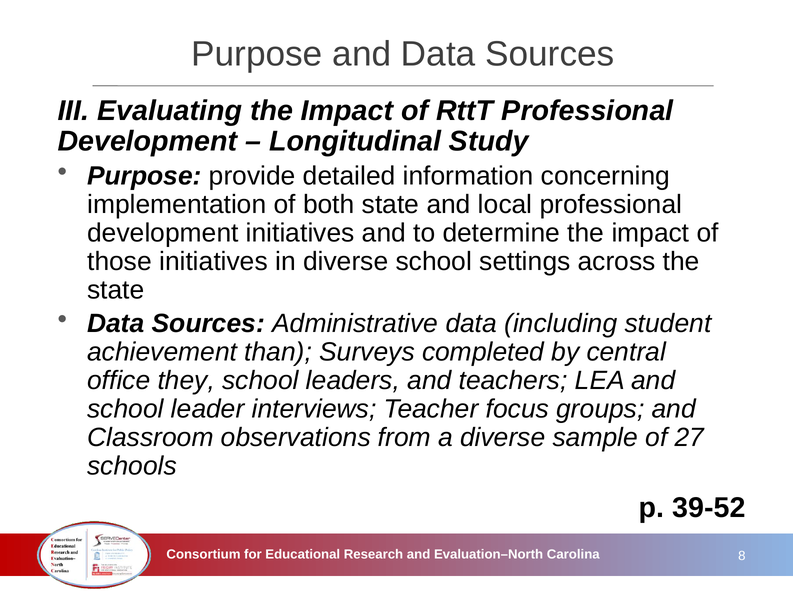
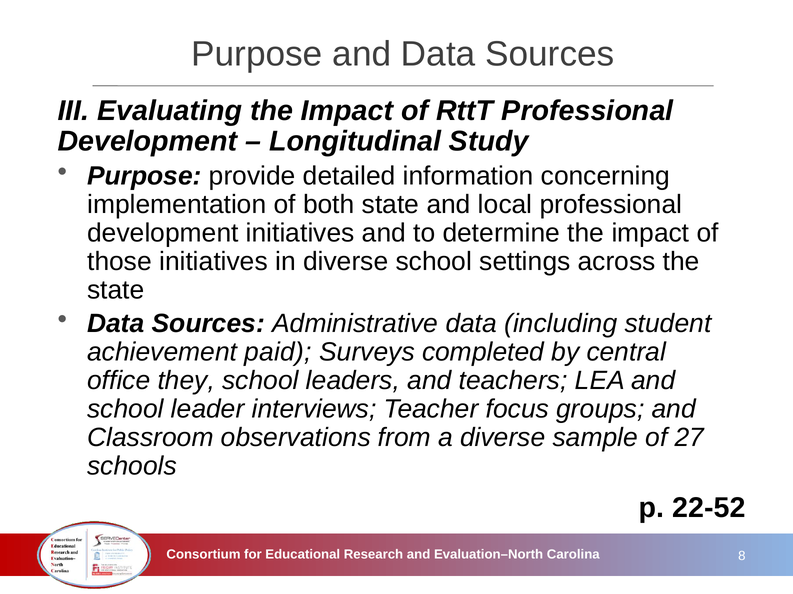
than: than -> paid
39-52: 39-52 -> 22-52
